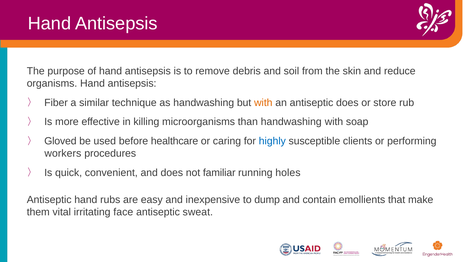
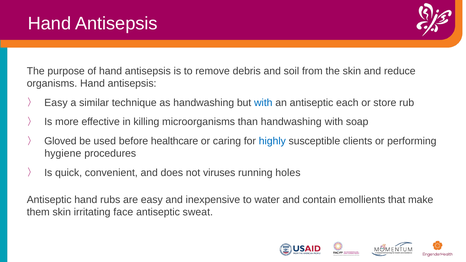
Fiber at (56, 103): Fiber -> Easy
with at (263, 103) colour: orange -> blue
antiseptic does: does -> each
workers: workers -> hygiene
familiar: familiar -> viruses
dump: dump -> water
them vital: vital -> skin
